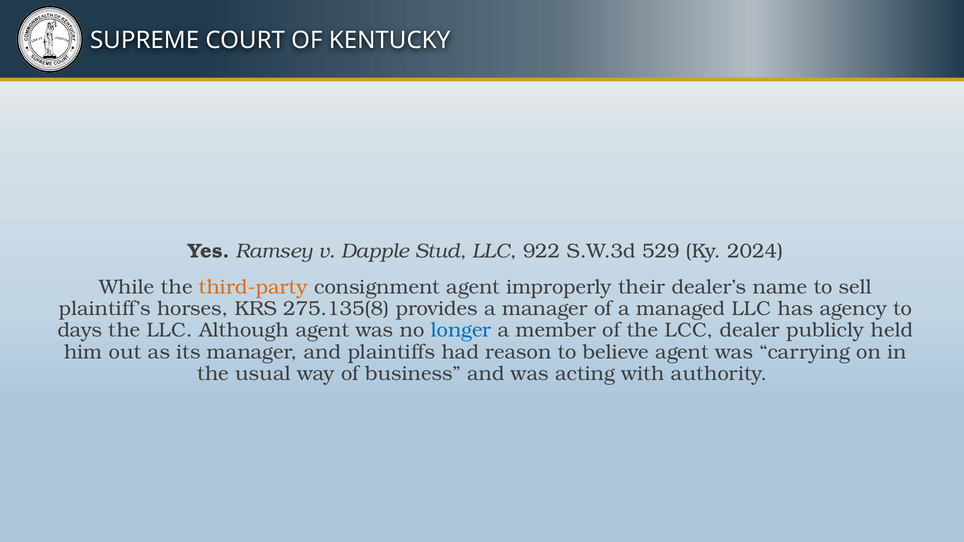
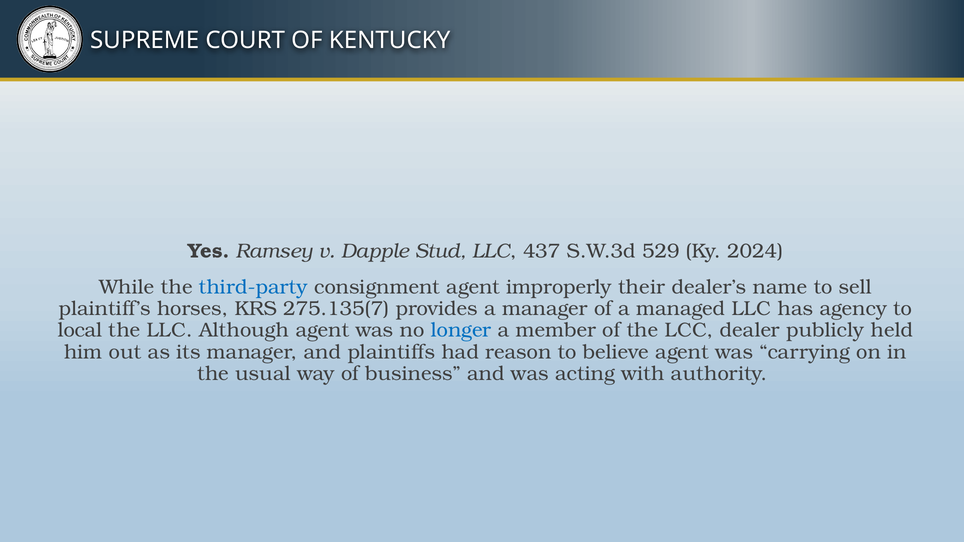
922: 922 -> 437
third-party colour: orange -> blue
275.135(8: 275.135(8 -> 275.135(7
days: days -> local
